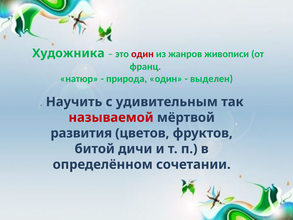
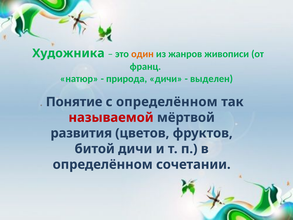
один at (142, 54) colour: red -> orange
природа один: один -> дичи
Научить: Научить -> Понятие
с удивительным: удивительным -> определённом
